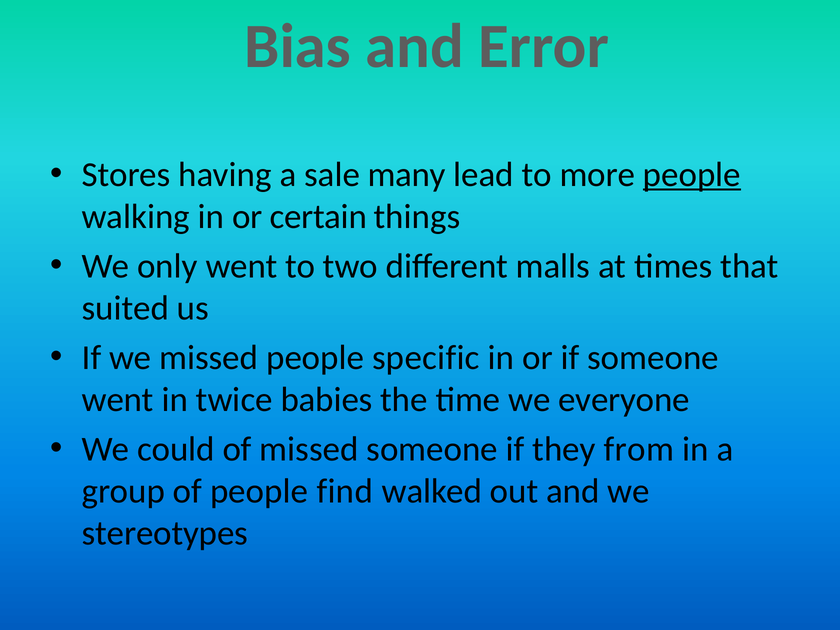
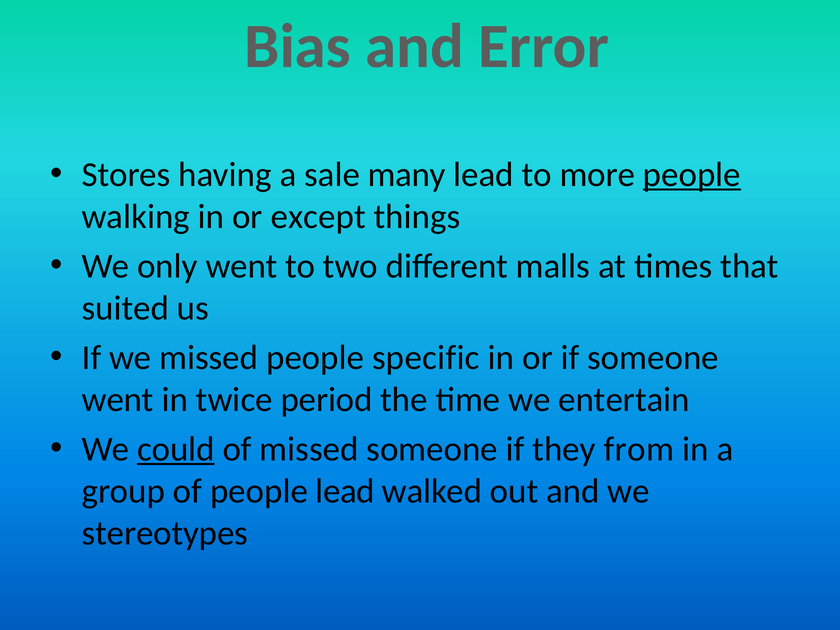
certain: certain -> except
babies: babies -> period
everyone: everyone -> entertain
could underline: none -> present
people find: find -> lead
